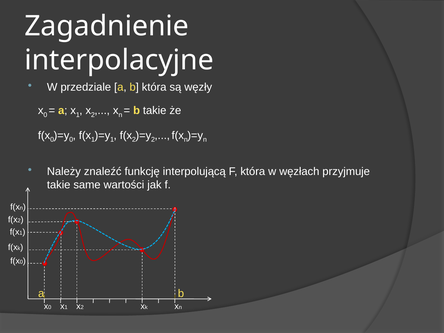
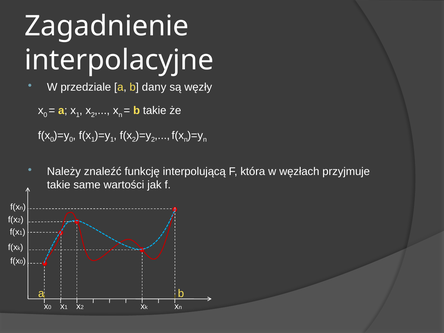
b która: która -> dany
